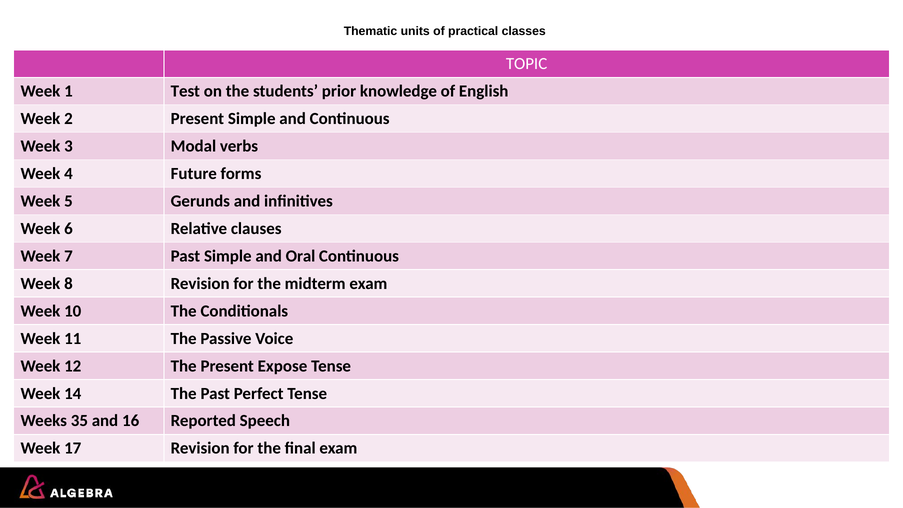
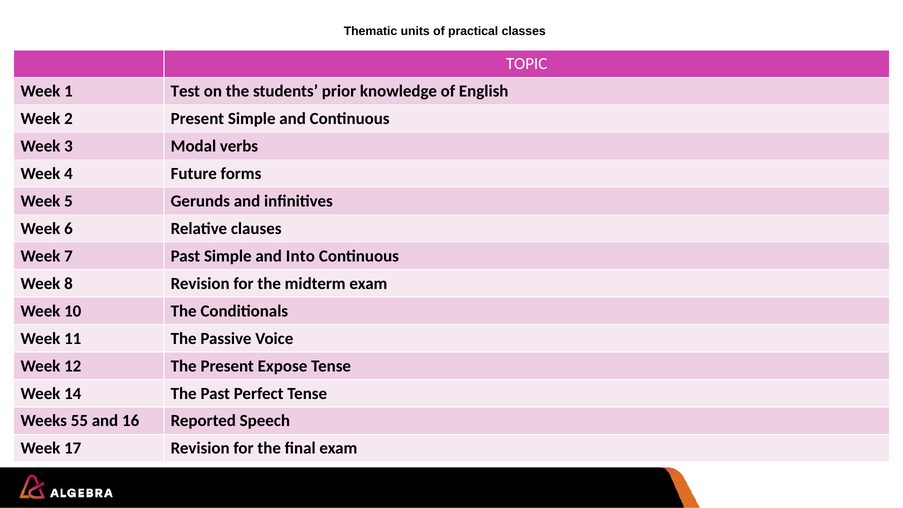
Oral: Oral -> Into
35: 35 -> 55
